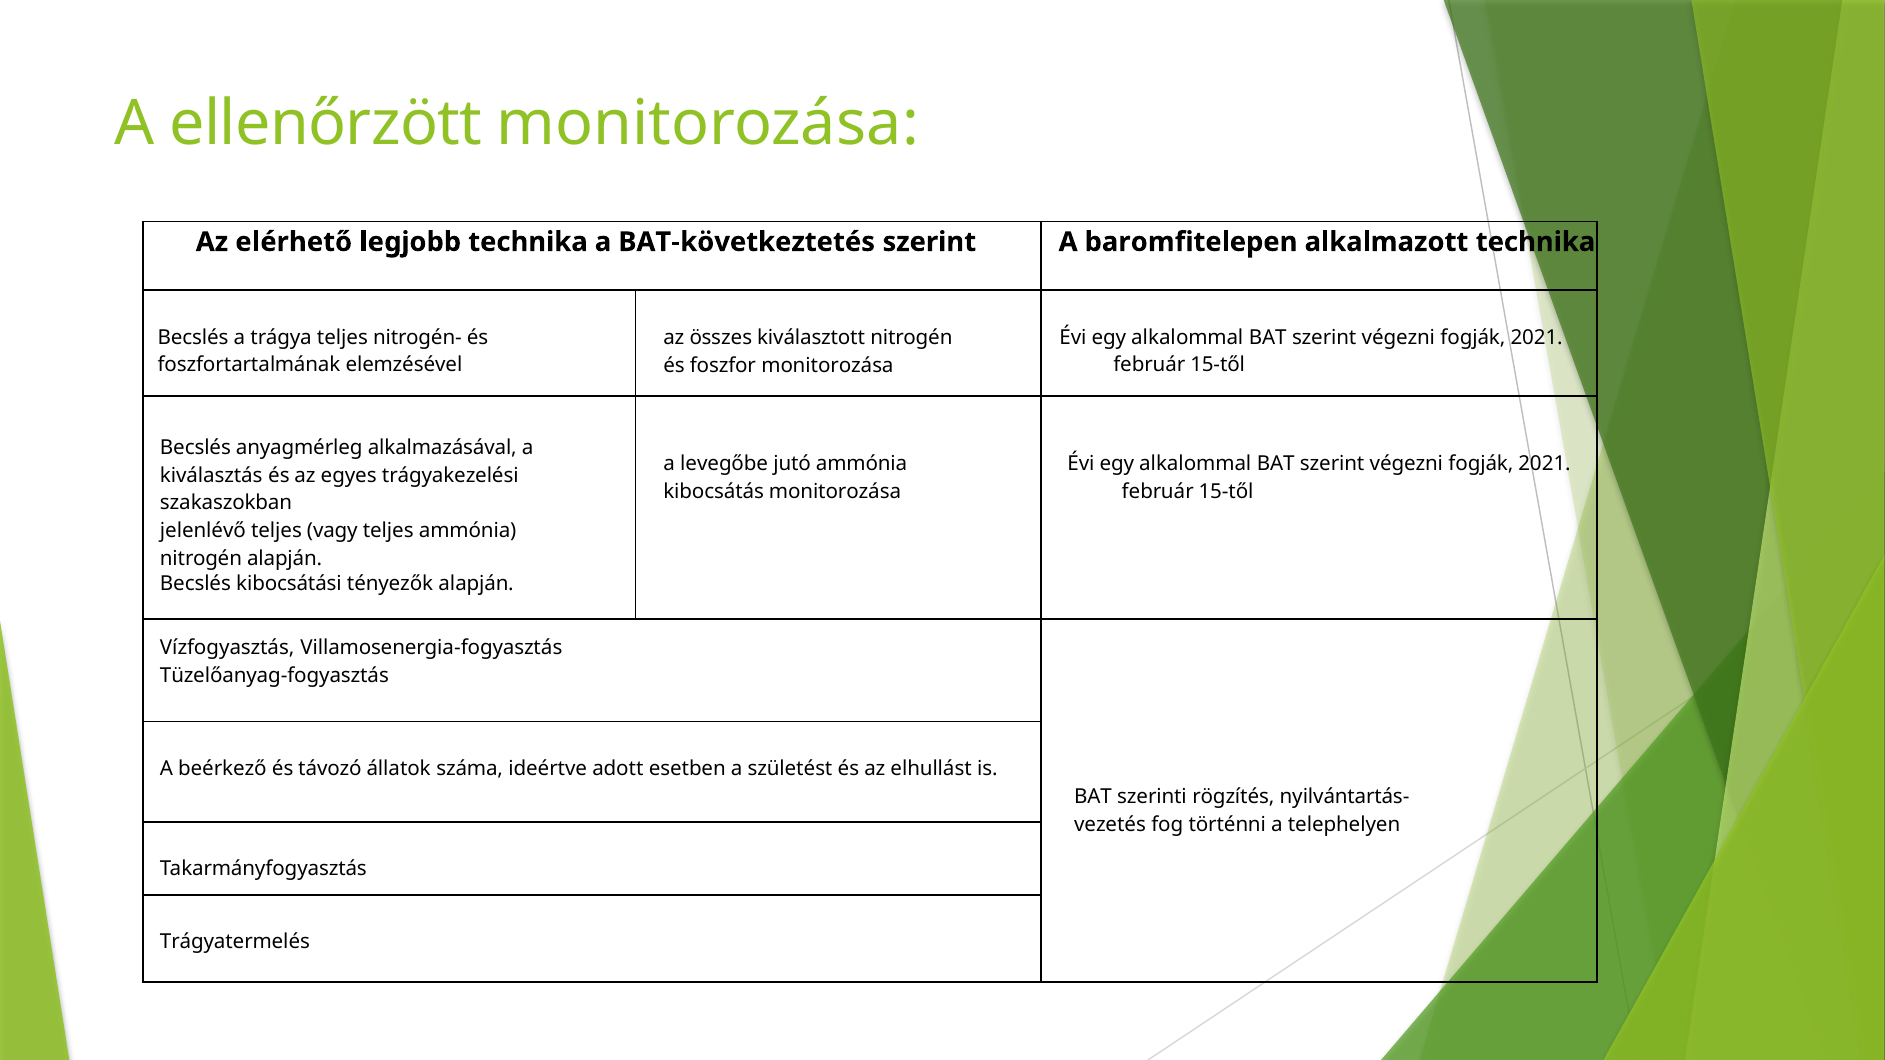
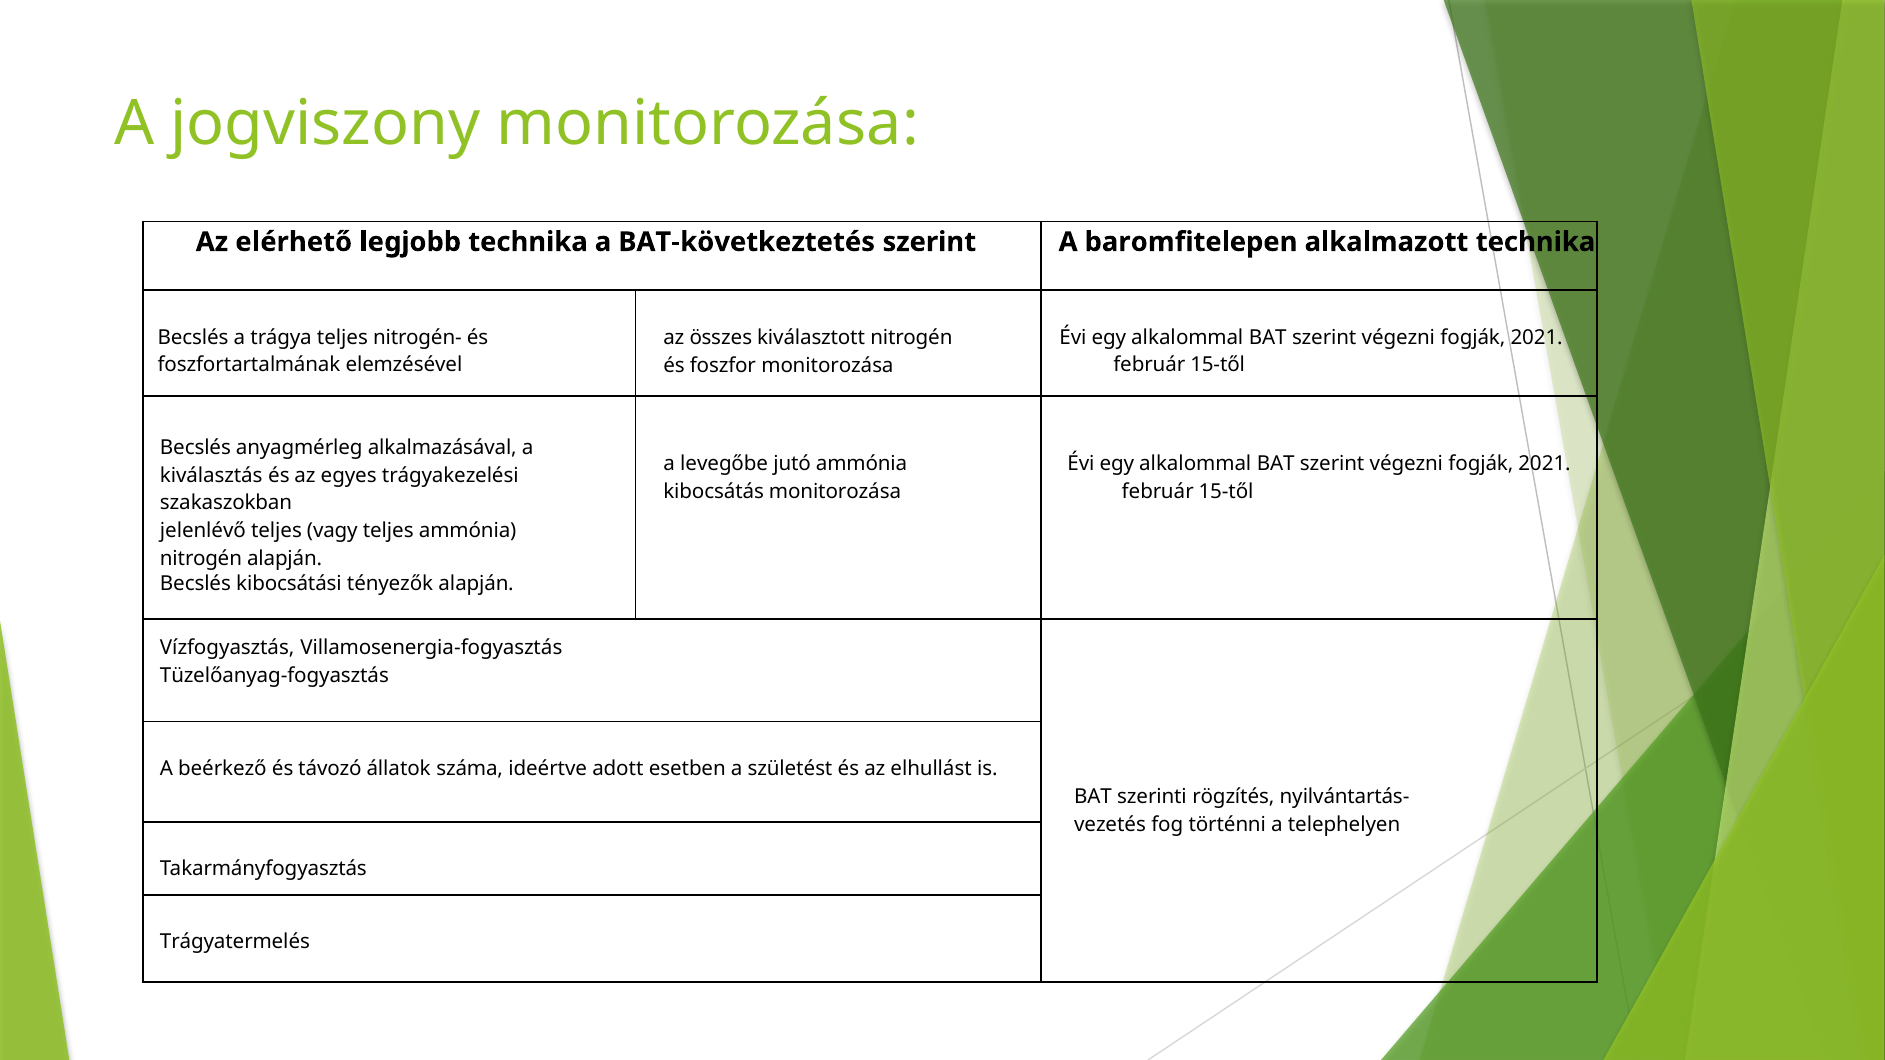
ellenőrzött: ellenőrzött -> jogviszony
